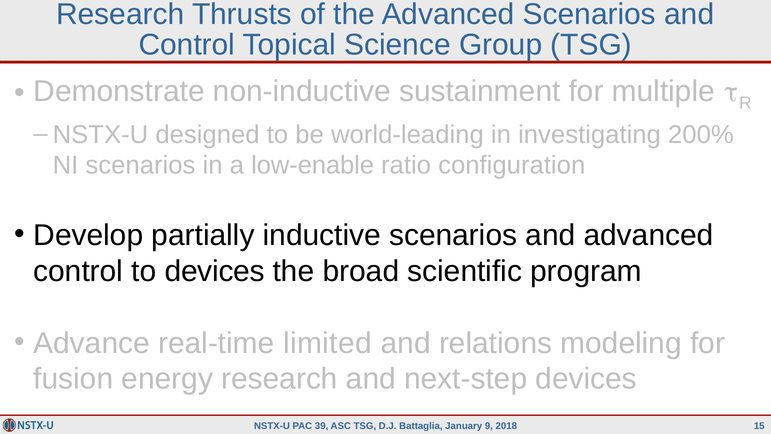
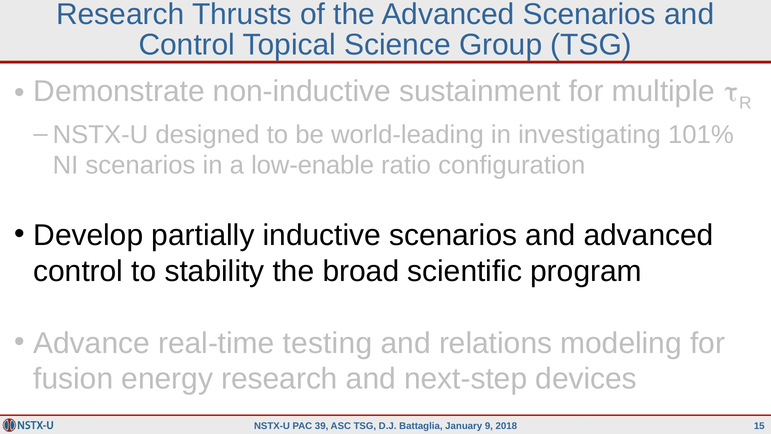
200%: 200% -> 101%
to devices: devices -> stability
limited: limited -> testing
